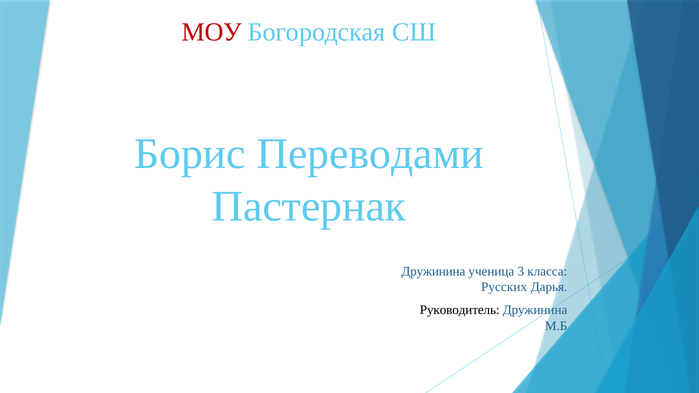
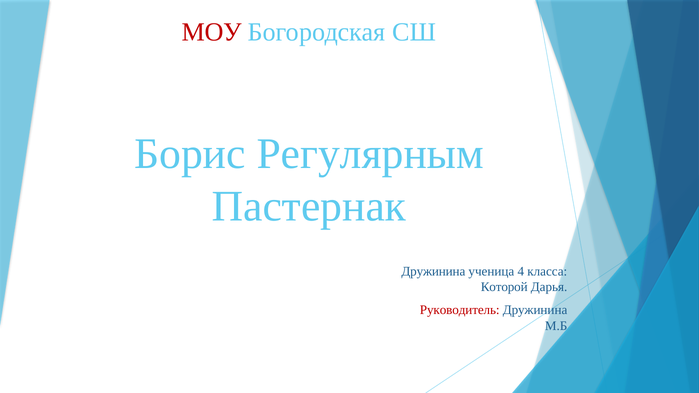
Переводами: Переводами -> Регулярным
3: 3 -> 4
Русских: Русских -> Которой
Руководитель colour: black -> red
